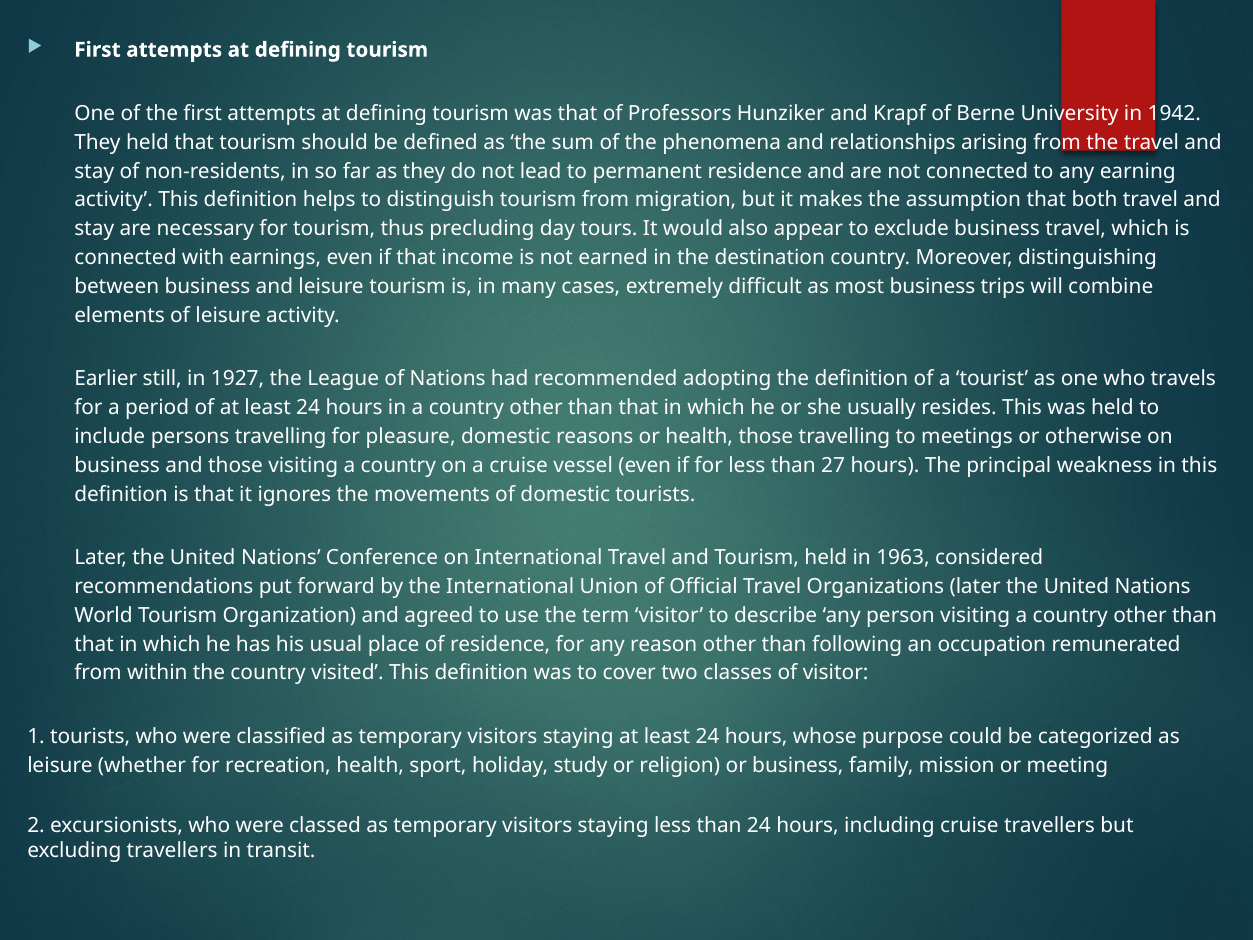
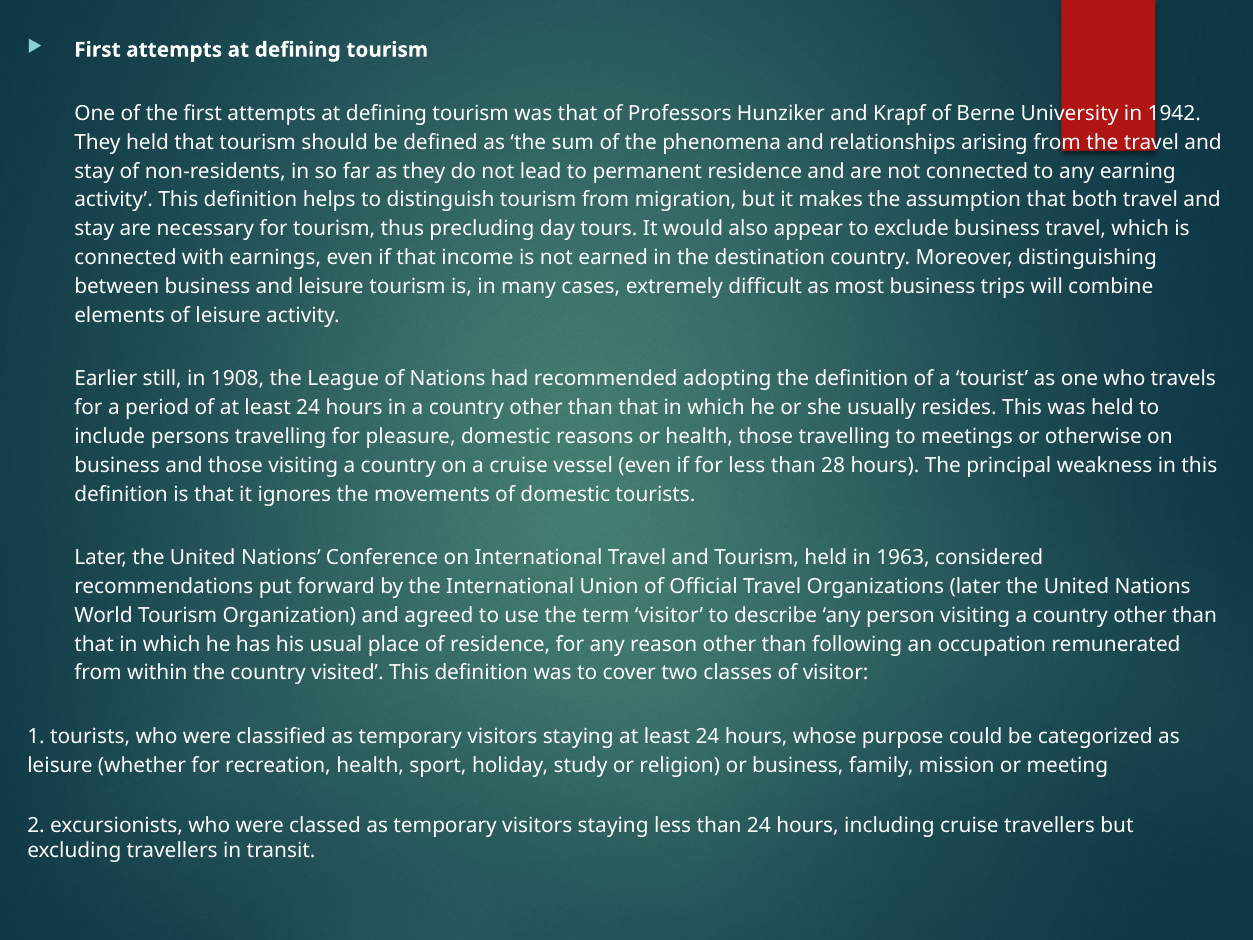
1927: 1927 -> 1908
27: 27 -> 28
